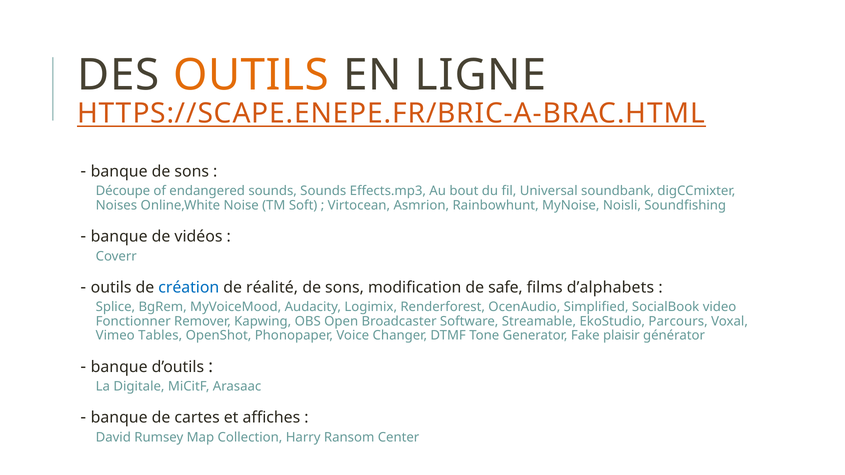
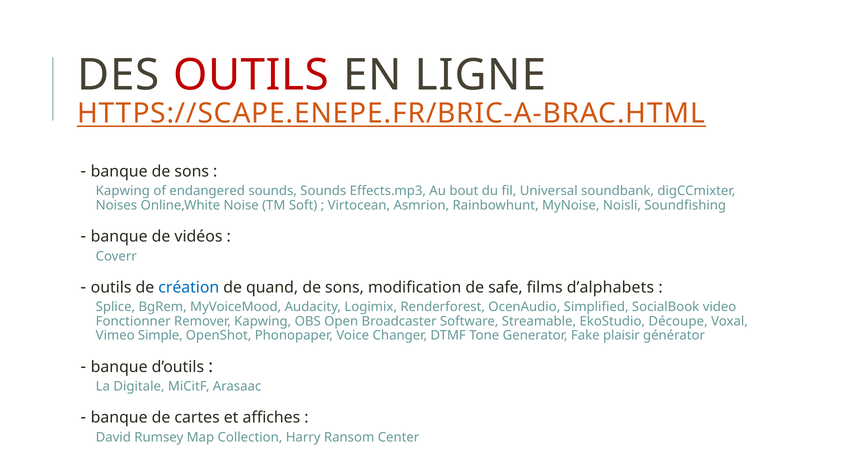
OUTILS at (251, 75) colour: orange -> red
Découpe at (123, 191): Découpe -> Kapwing
réalité: réalité -> quand
Parcours: Parcours -> Découpe
Tables: Tables -> Simple
